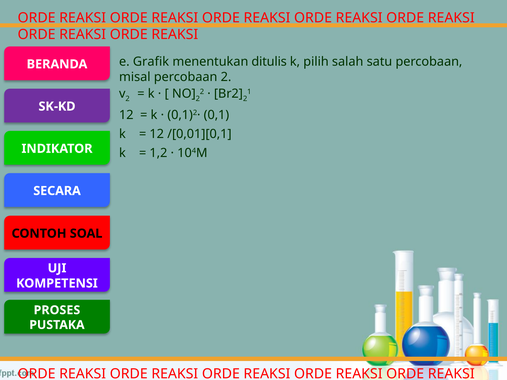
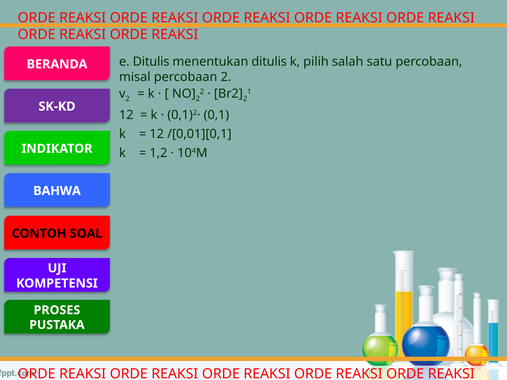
e Grafik: Grafik -> Ditulis
SECARA: SECARA -> BAHWA
